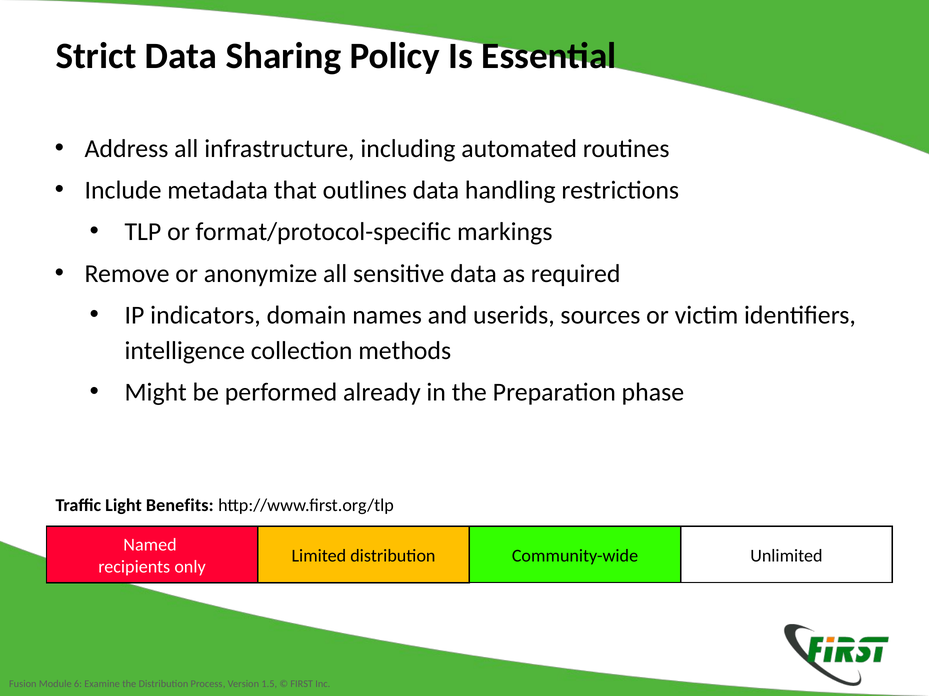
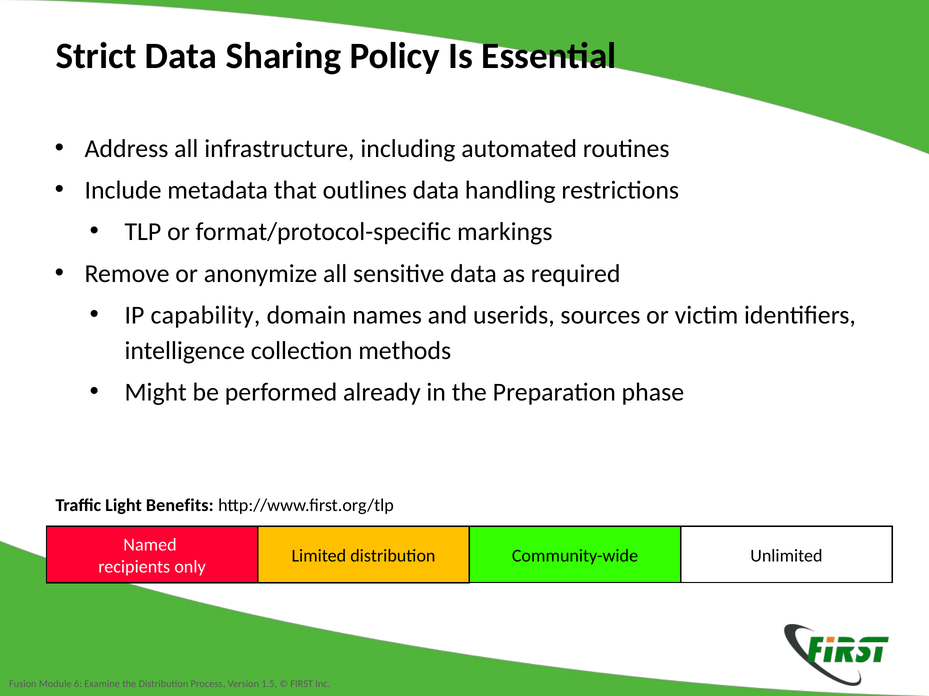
indicators: indicators -> capability
